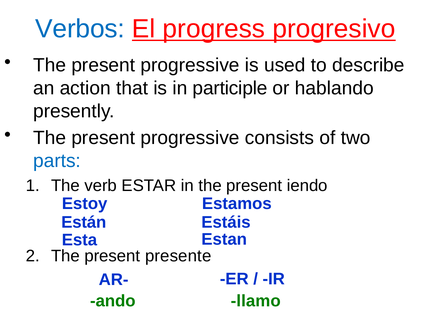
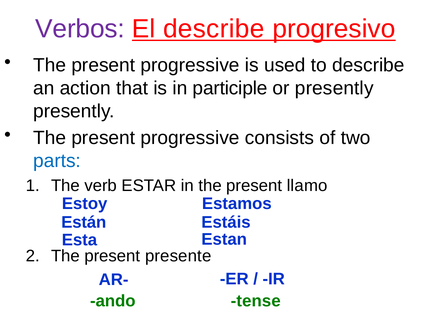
Verbos colour: blue -> purple
El progress: progress -> describe
or hablando: hablando -> presently
iendo: iendo -> llamo
llamo: llamo -> tense
